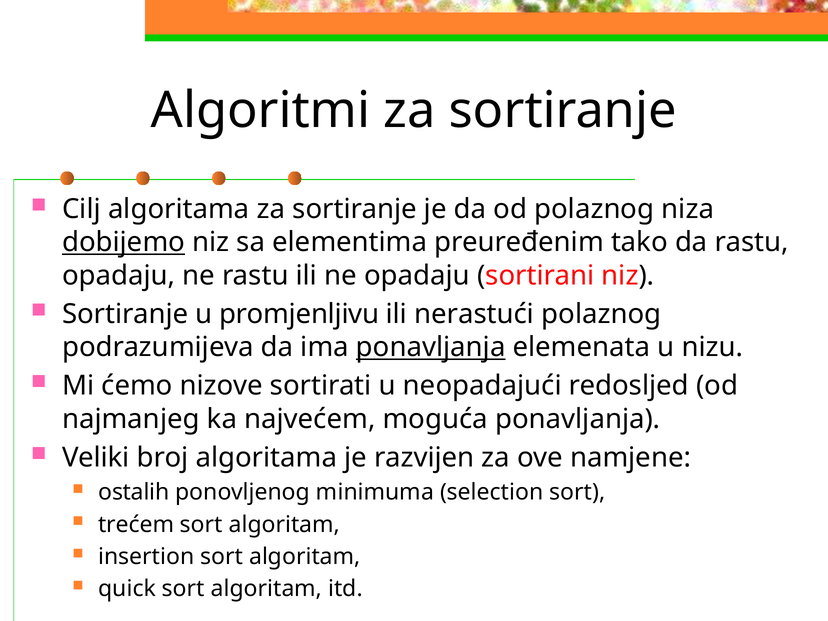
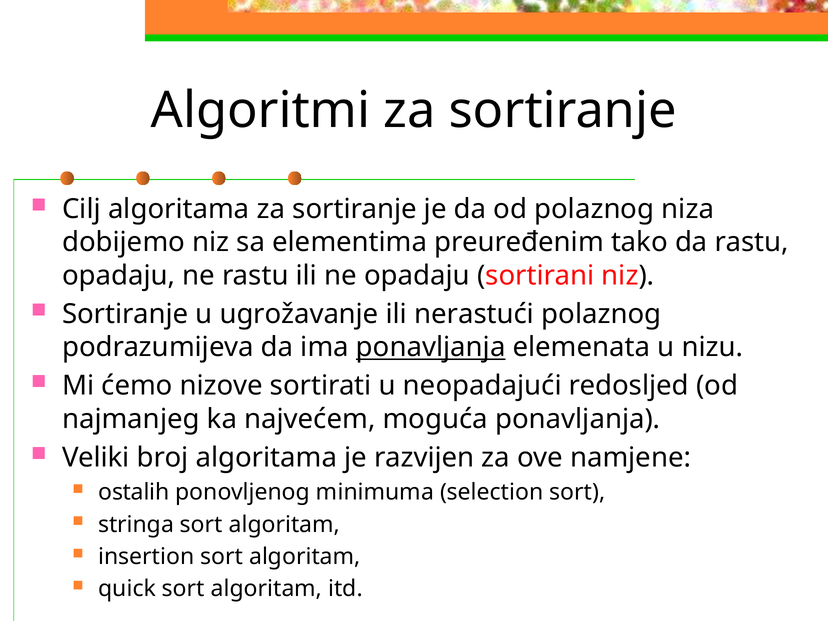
dobijemo underline: present -> none
promjenljivu: promjenljivu -> ugrožavanje
trećem: trećem -> stringa
